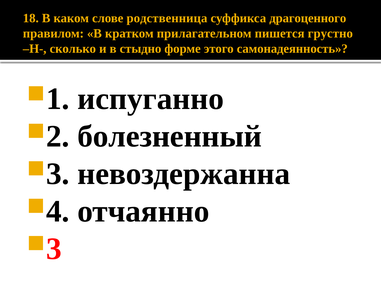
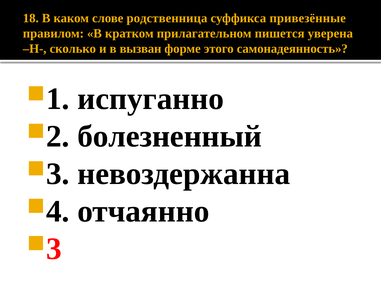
драгоценного: драгоценного -> привезённые
грустно: грустно -> уверена
стыдно: стыдно -> вызван
